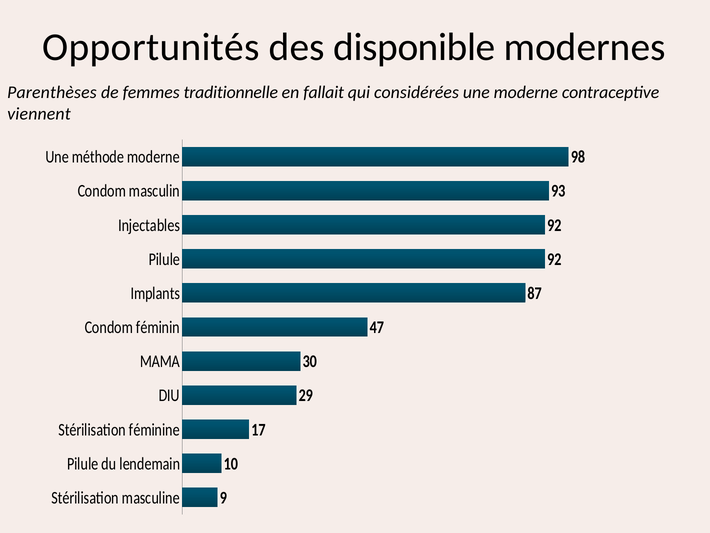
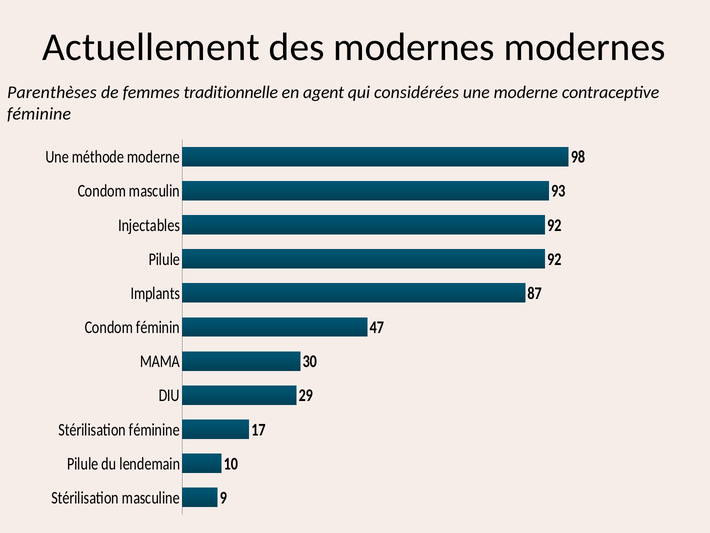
Opportunités: Opportunités -> Actuellement
des disponible: disponible -> modernes
fallait: fallait -> agent
viennent at (39, 114): viennent -> féminine
